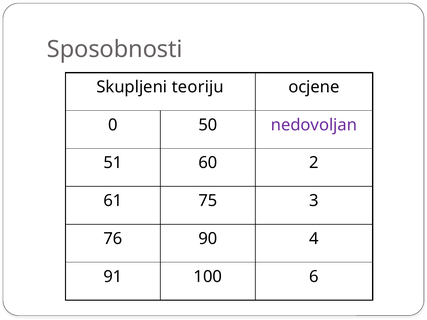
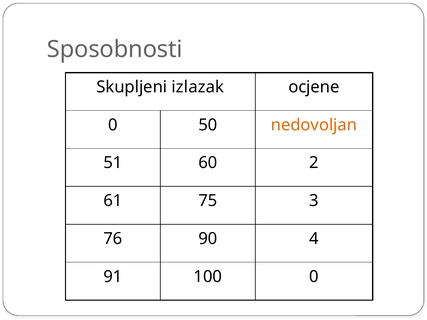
teoriju: teoriju -> izlazak
nedovoljan colour: purple -> orange
100 6: 6 -> 0
